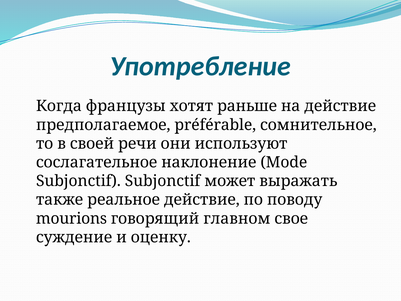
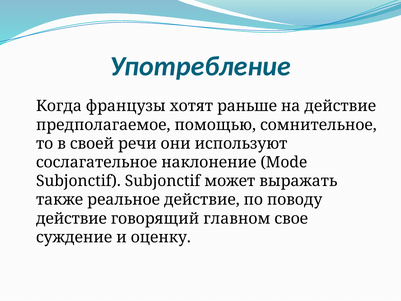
préférable: préférable -> помощью
mourions at (71, 218): mourions -> действие
